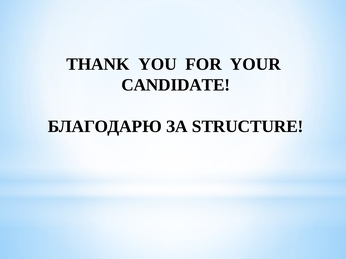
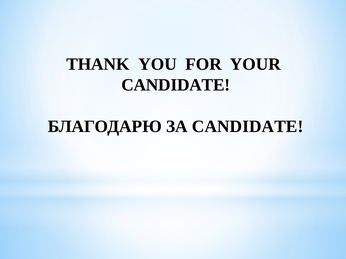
ЗА STRUCTURE: STRUCTURE -> CANDIDATE
